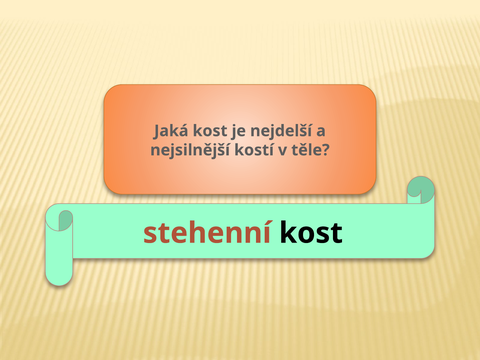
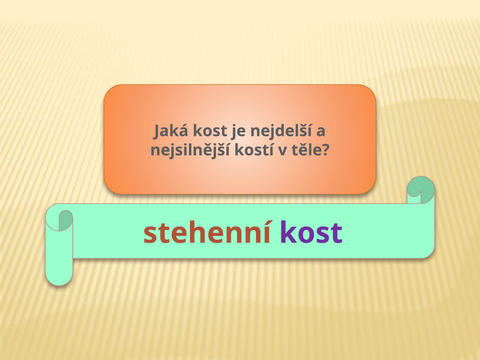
kost at (311, 233) colour: black -> purple
